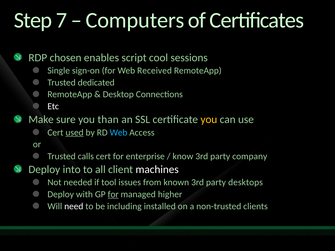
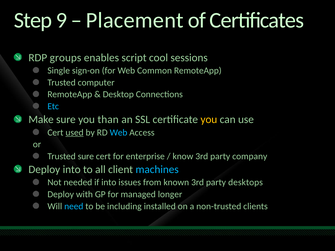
7: 7 -> 9
Computers: Computers -> Placement
chosen: chosen -> groups
Received: Received -> Common
dedicated: dedicated -> computer
Etc colour: white -> light blue
Trusted calls: calls -> sure
machines colour: white -> light blue
if tool: tool -> into
for at (113, 194) underline: present -> none
higher: higher -> longer
need colour: white -> light blue
